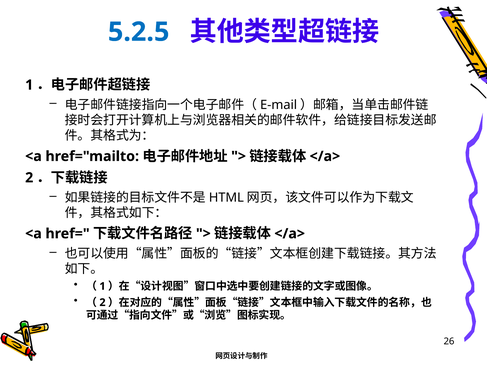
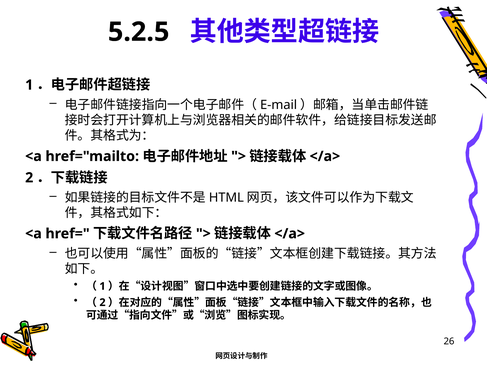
5.2.5 colour: blue -> black
